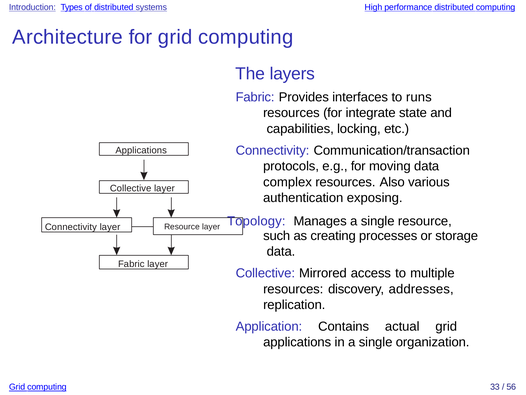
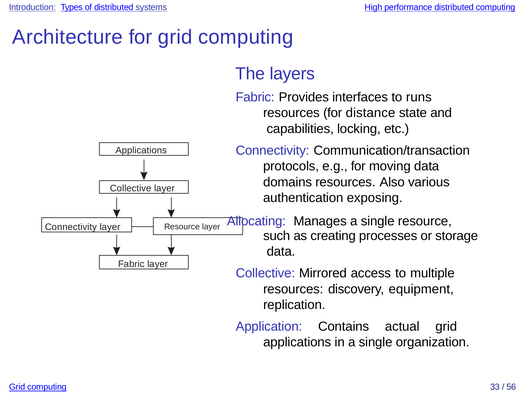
integrate: integrate -> distance
complex: complex -> domains
Topology: Topology -> Allocating
addresses: addresses -> equipment
